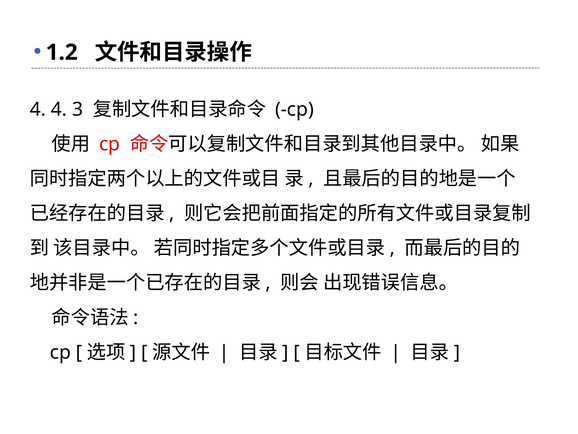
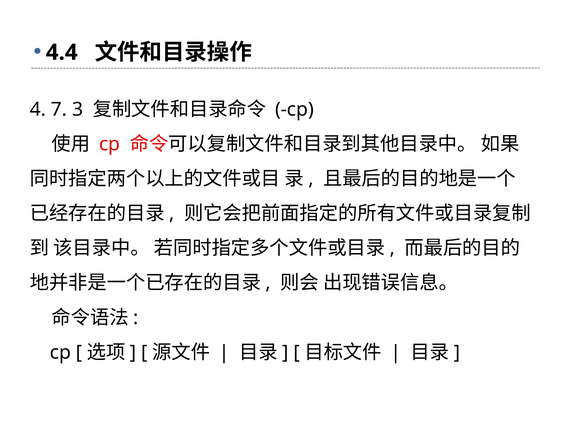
1.2: 1.2 -> 4.4
4 4: 4 -> 7
